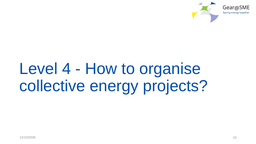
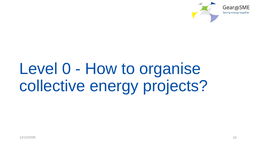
4: 4 -> 0
